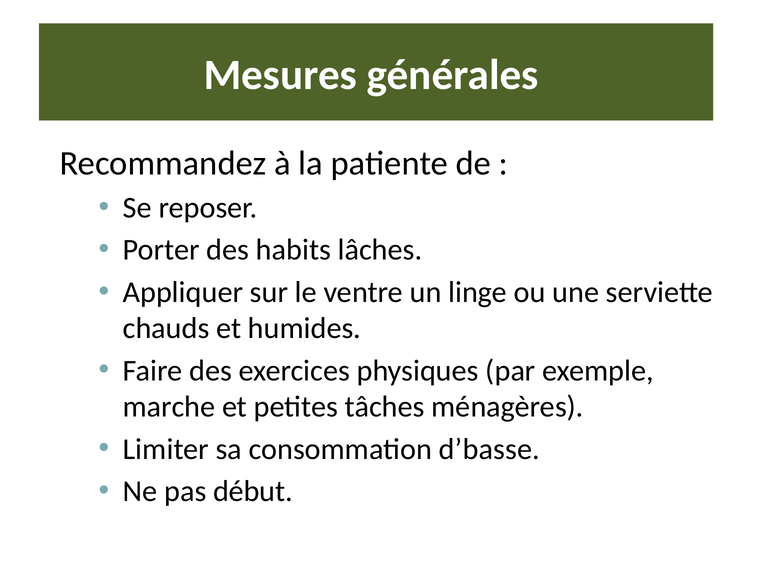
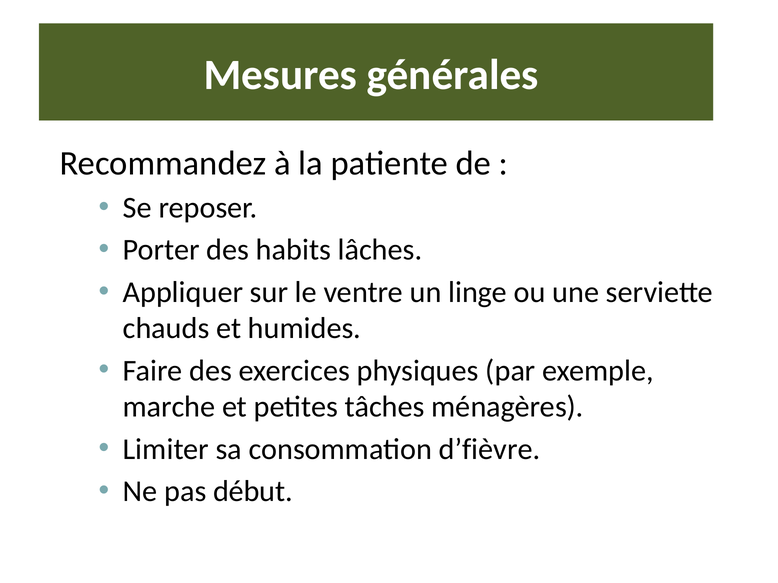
d’basse: d’basse -> d’fièvre
